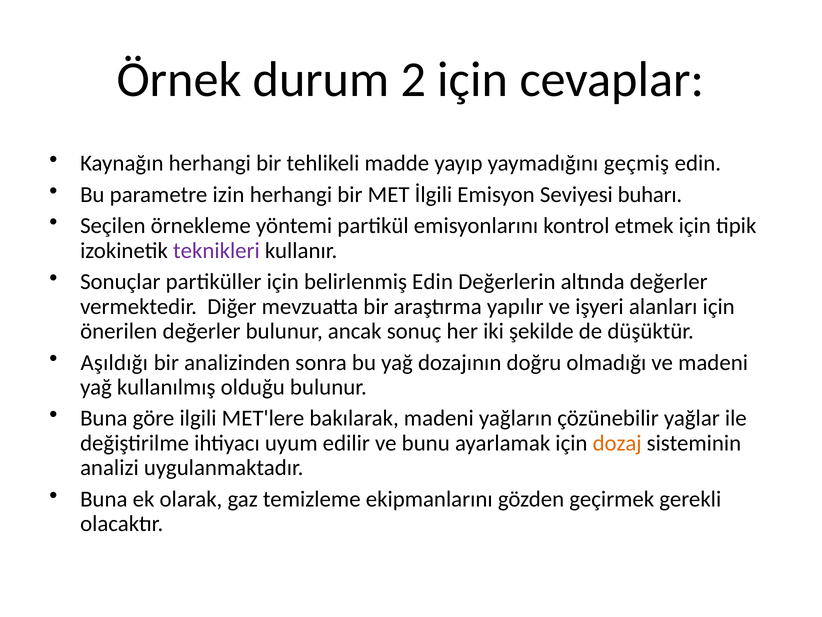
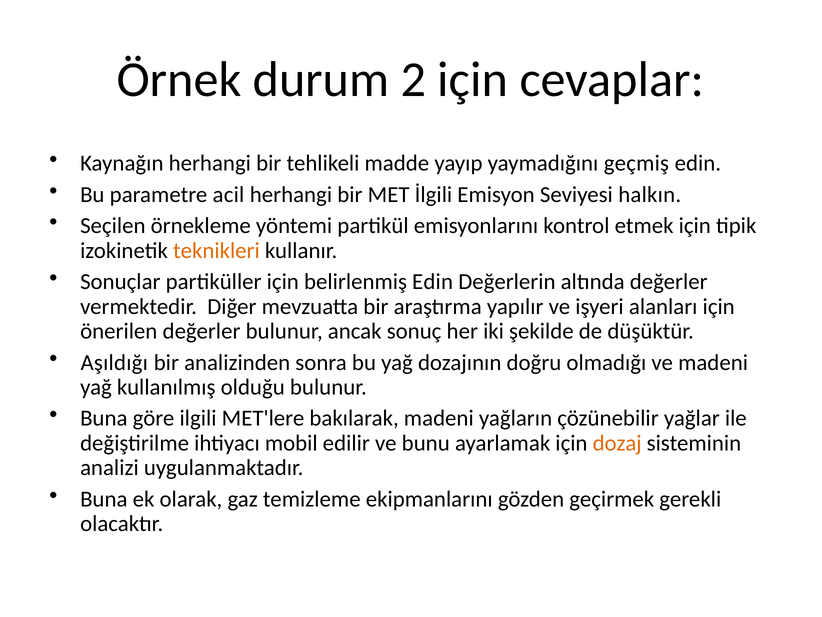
izin: izin -> acil
buharı: buharı -> halkın
teknikleri colour: purple -> orange
uyum: uyum -> mobil
